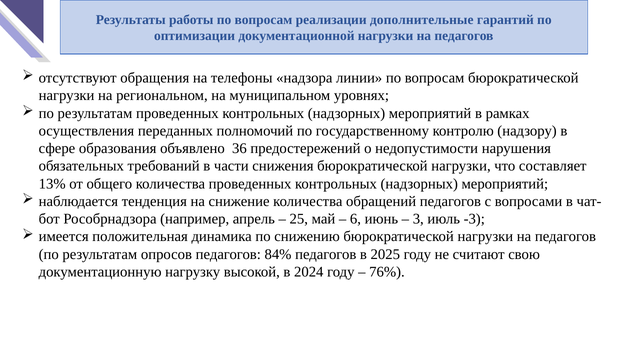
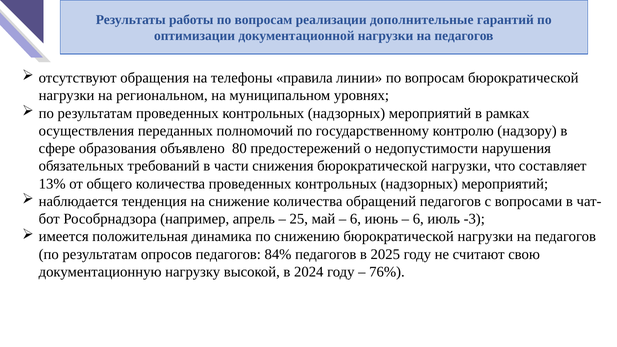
надзора: надзора -> правила
36: 36 -> 80
3 at (418, 219): 3 -> 6
